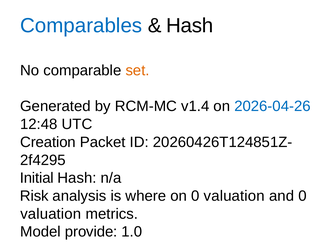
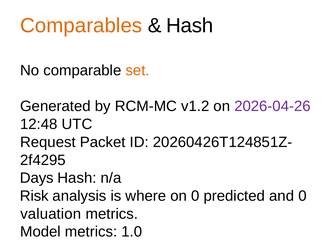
Comparables colour: blue -> orange
v1.4: v1.4 -> v1.2
2026-04-26 colour: blue -> purple
Creation: Creation -> Request
Initial: Initial -> Days
on 0 valuation: valuation -> predicted
Model provide: provide -> metrics
